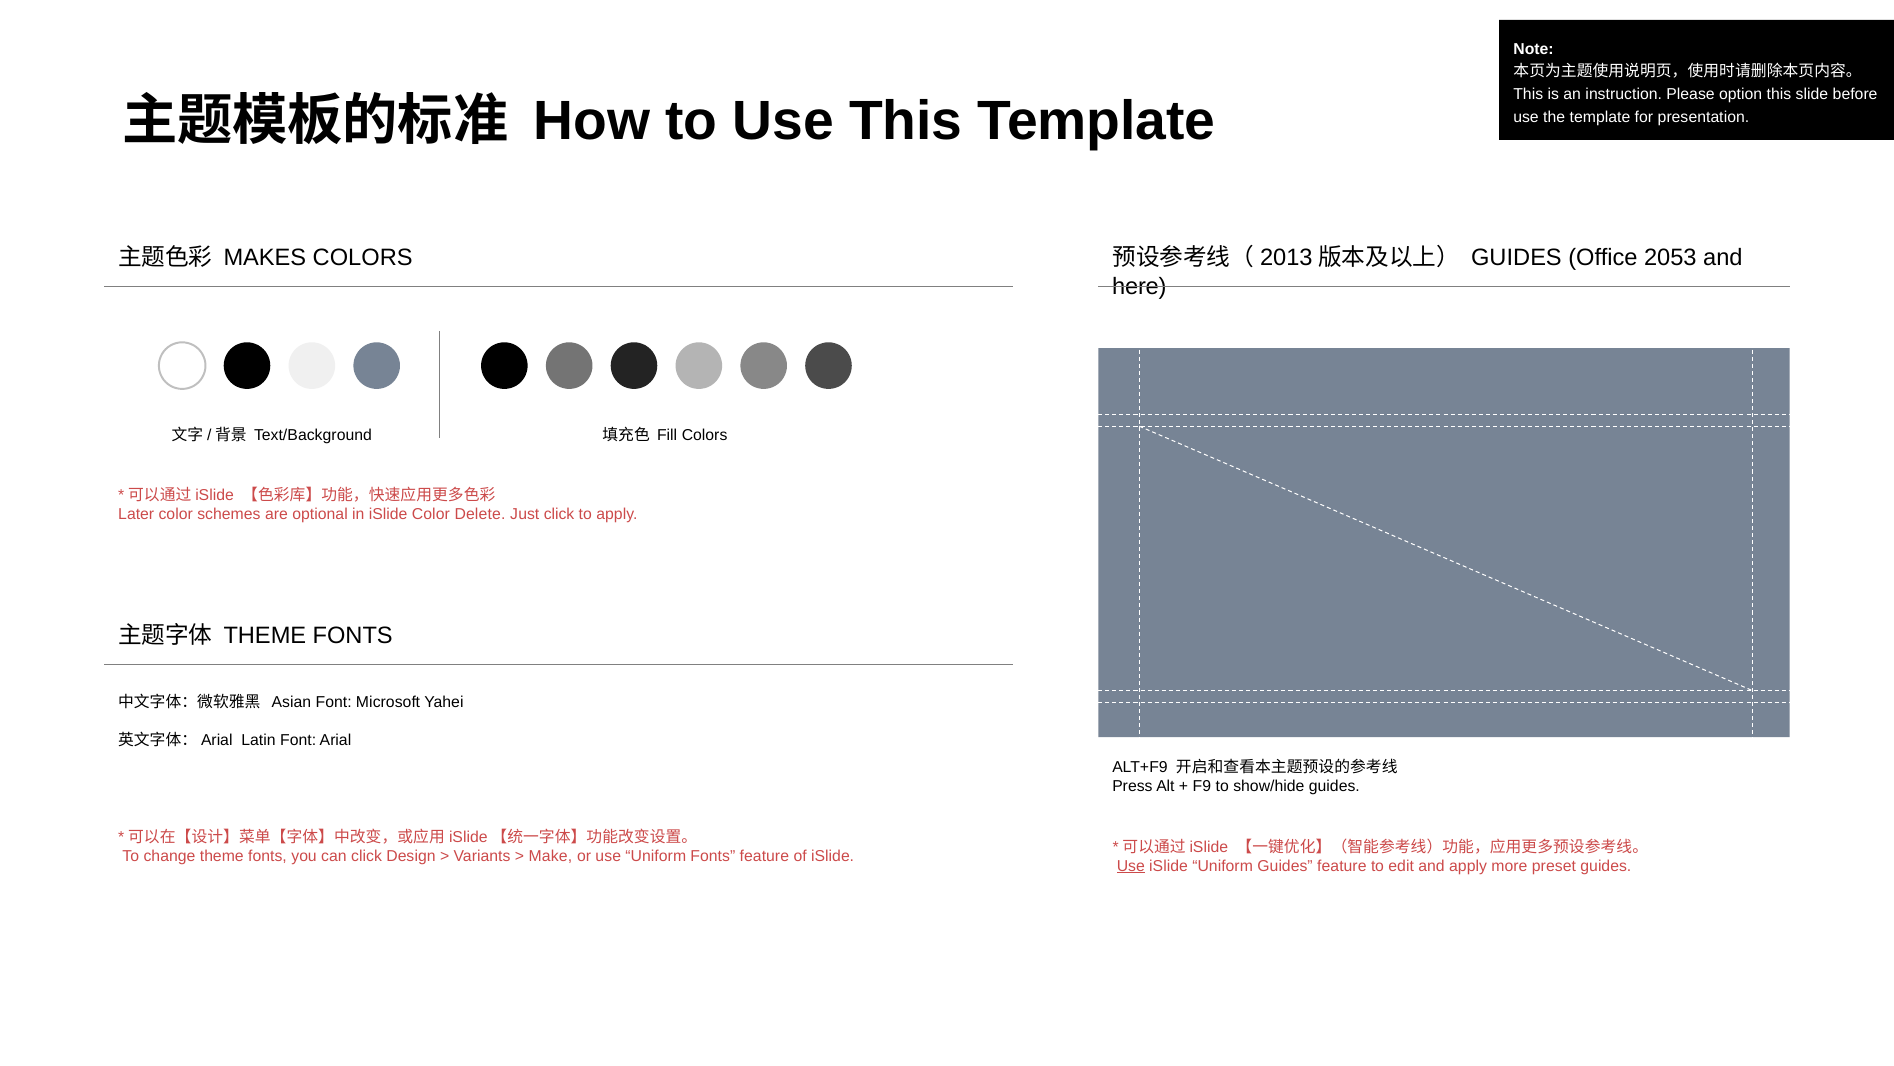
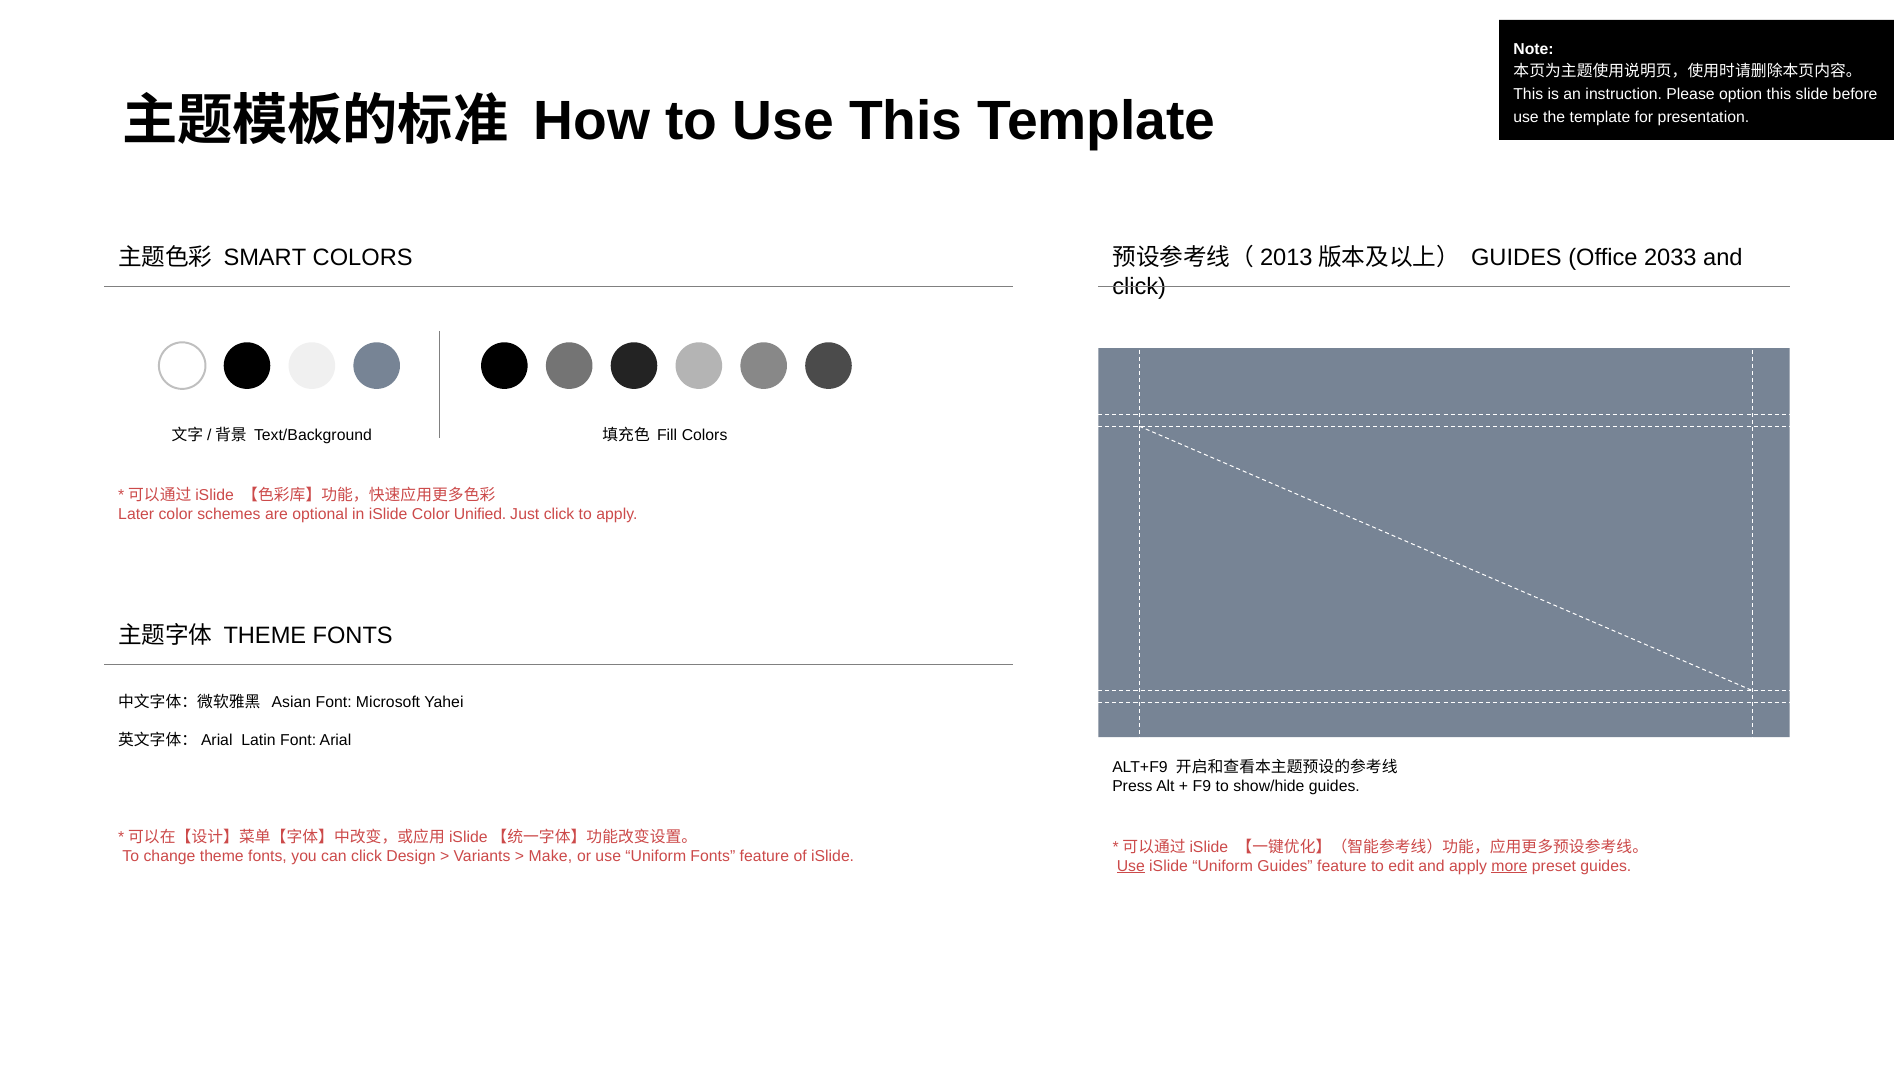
2053: 2053 -> 2033
MAKES: MAKES -> SMART
here at (1139, 286): here -> click
Delete: Delete -> Unified
more underline: none -> present
